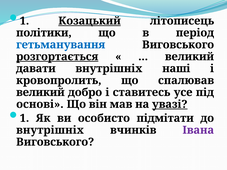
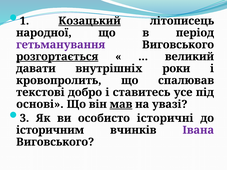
політики: політики -> народної
гетьманування colour: blue -> purple
наші: наші -> роки
великий at (40, 92): великий -> текстові
мав underline: none -> present
увазі underline: present -> none
1 at (24, 118): 1 -> 3
підмітати: підмітати -> історичні
внутрішніх at (50, 130): внутрішніх -> історичним
